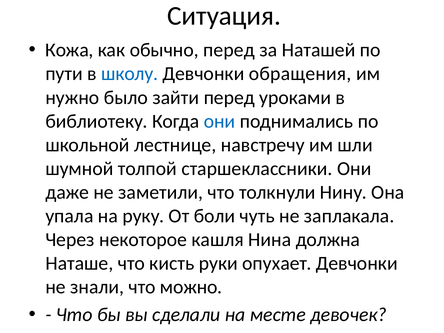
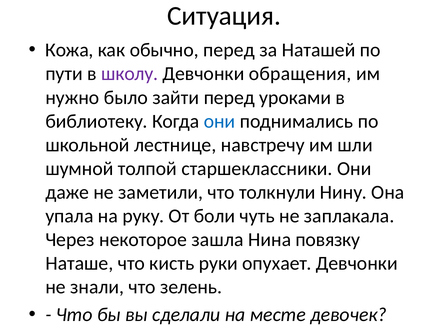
школу colour: blue -> purple
кашля: кашля -> зашла
должна: должна -> повязку
можно: можно -> зелень
